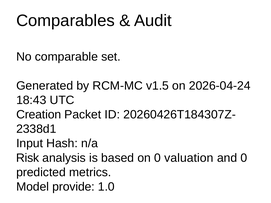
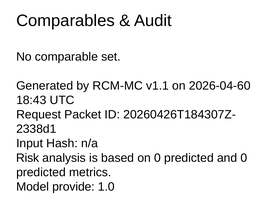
v1.5: v1.5 -> v1.1
2026-04-24: 2026-04-24 -> 2026-04-60
Creation: Creation -> Request
on 0 valuation: valuation -> predicted
